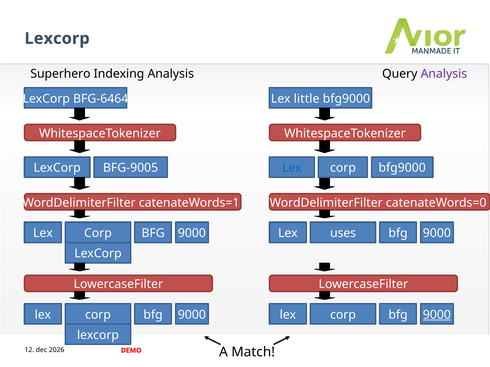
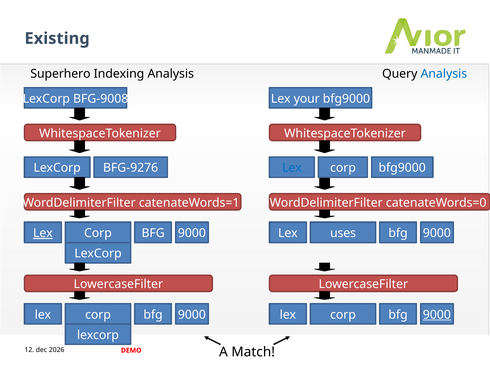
Lexcorp at (57, 39): Lexcorp -> Existing
Analysis at (444, 74) colour: purple -> blue
BFG-6464: BFG-6464 -> BFG-9008
little: little -> your
BFG-9005: BFG-9005 -> BFG-9276
Lex at (43, 234) underline: none -> present
